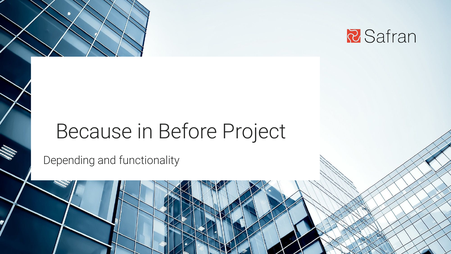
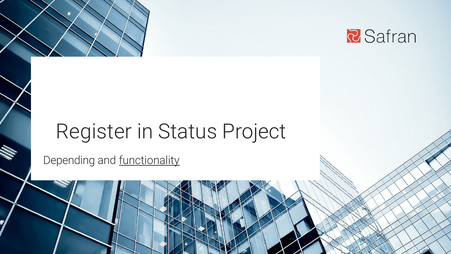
Because: Because -> Register
Before: Before -> Status
functionality underline: none -> present
